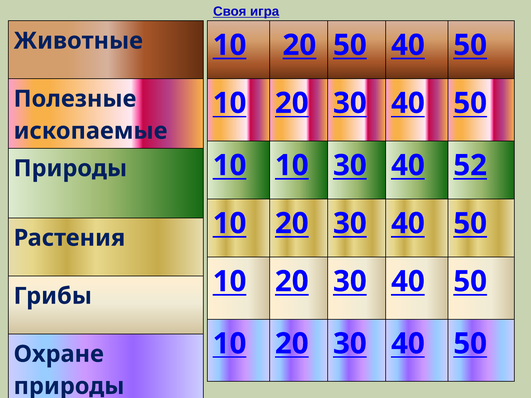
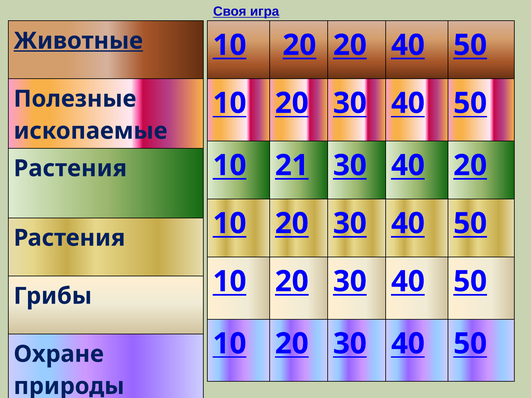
Животные underline: none -> present
50 at (350, 45): 50 -> 20
10 10: 10 -> 21
40 52: 52 -> 20
Природы at (70, 169): Природы -> Растения
